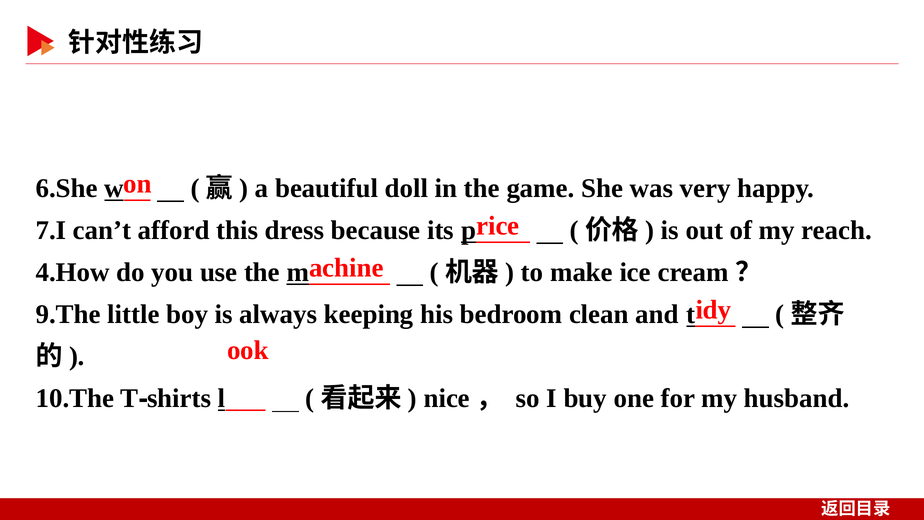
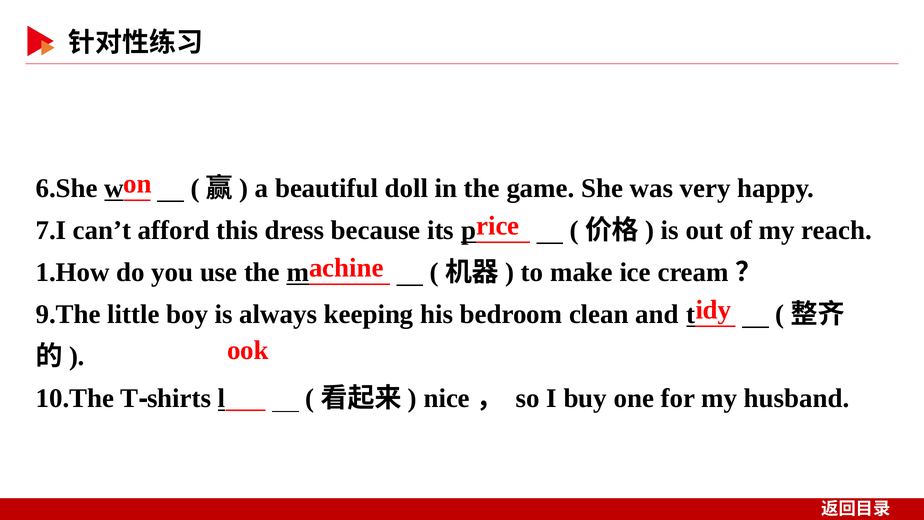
4.How: 4.How -> 1.How
